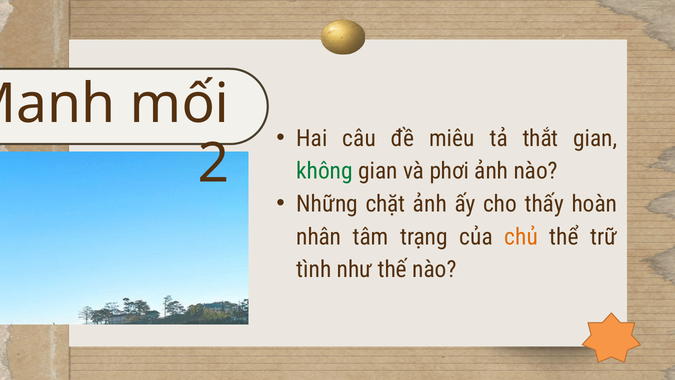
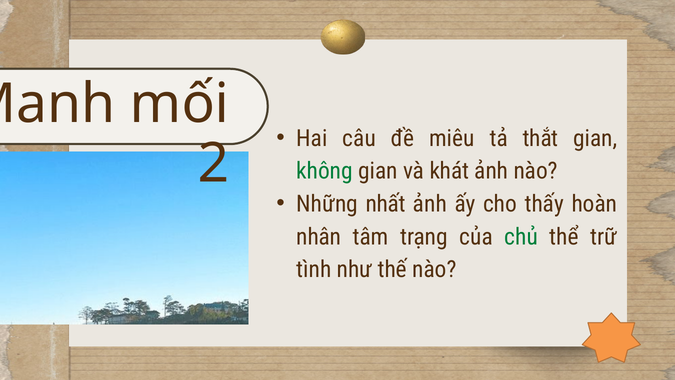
phơi: phơi -> khát
chặt: chặt -> nhất
chủ colour: orange -> green
